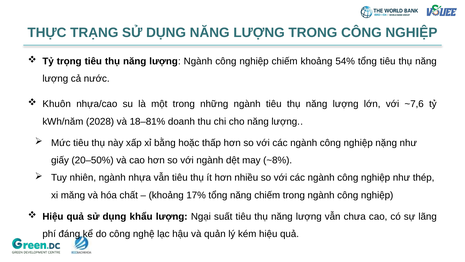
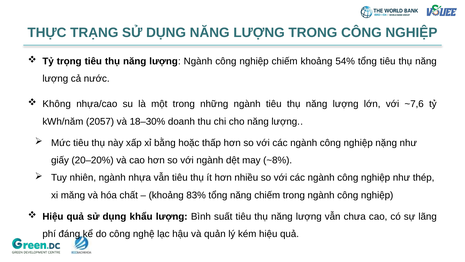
Khuôn: Khuôn -> Không
2028: 2028 -> 2057
18–81%: 18–81% -> 18–30%
20–50%: 20–50% -> 20–20%
17%: 17% -> 83%
Ngại: Ngại -> Bình
